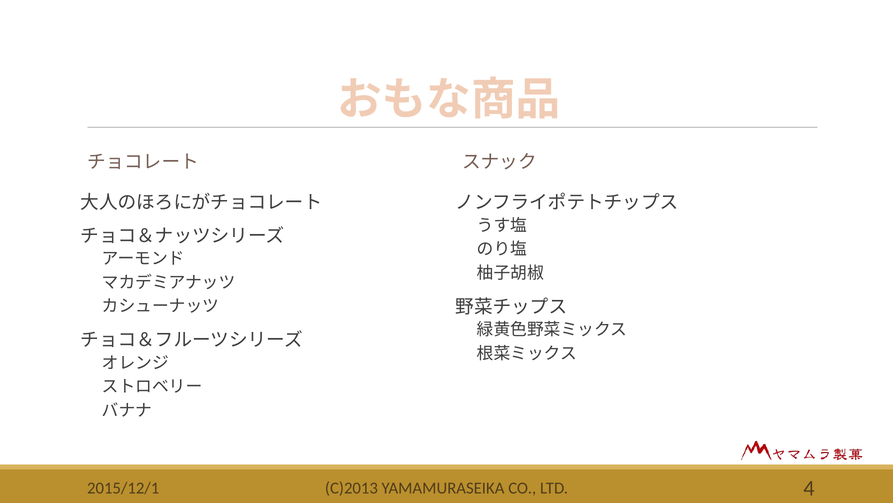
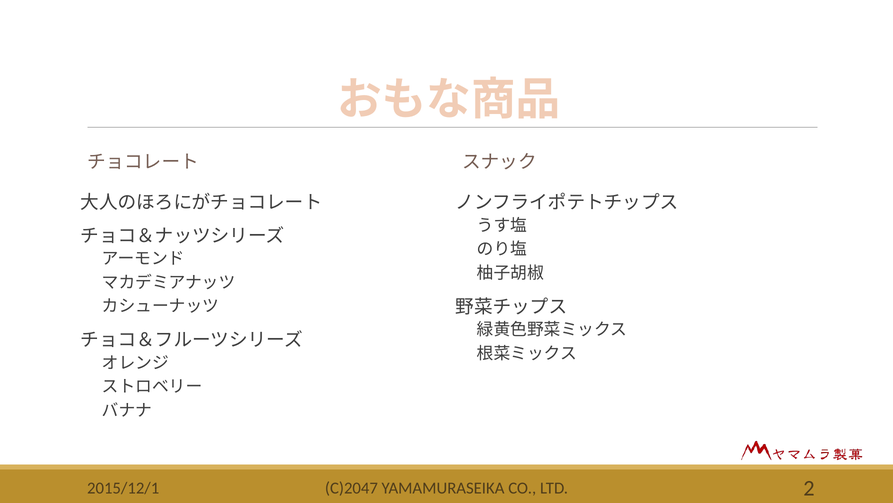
C)2013: C)2013 -> C)2047
4: 4 -> 2
